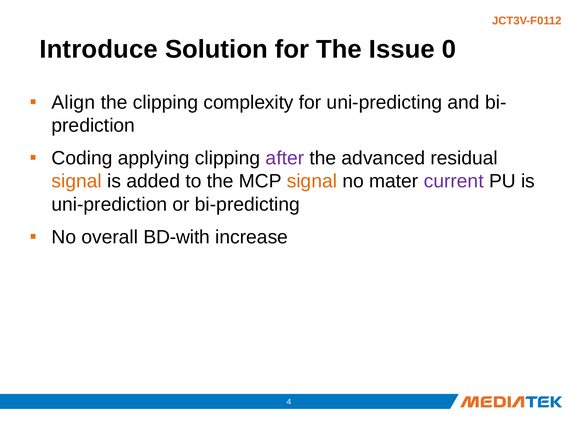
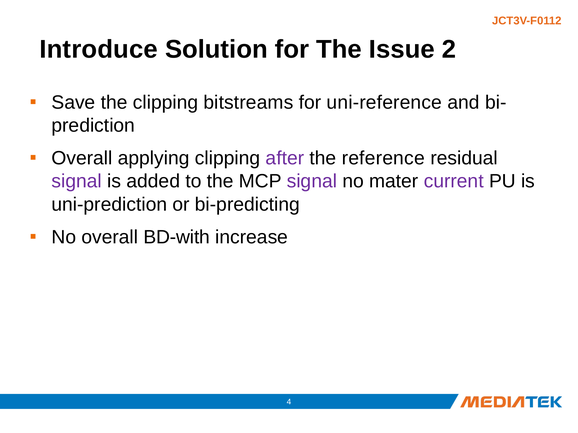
0: 0 -> 2
Align: Align -> Save
complexity: complexity -> bitstreams
uni-predicting: uni-predicting -> uni-reference
Coding at (82, 158): Coding -> Overall
advanced: advanced -> reference
signal at (77, 181) colour: orange -> purple
signal at (312, 181) colour: orange -> purple
